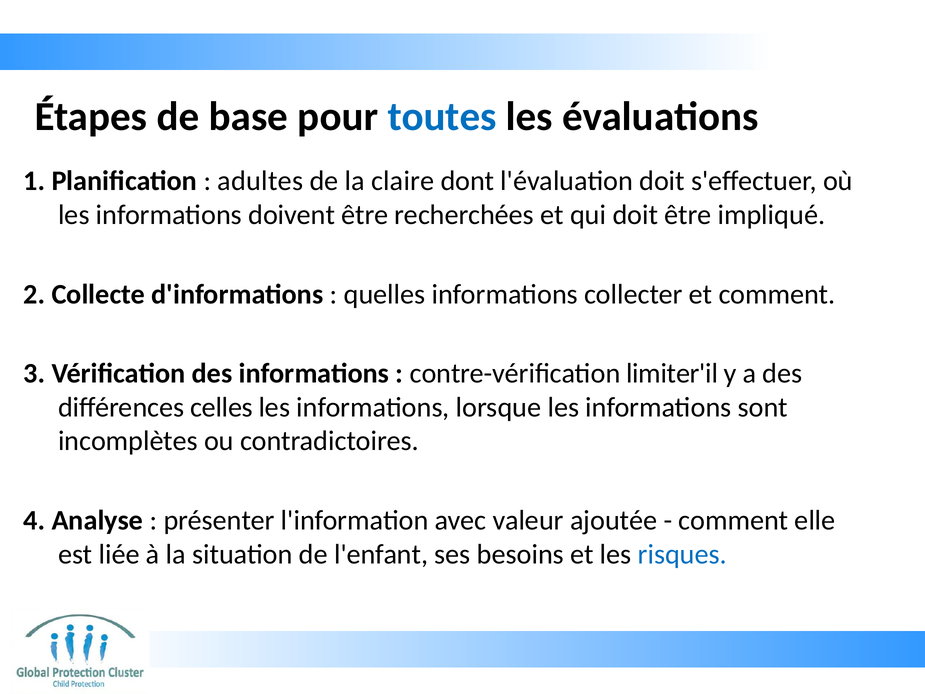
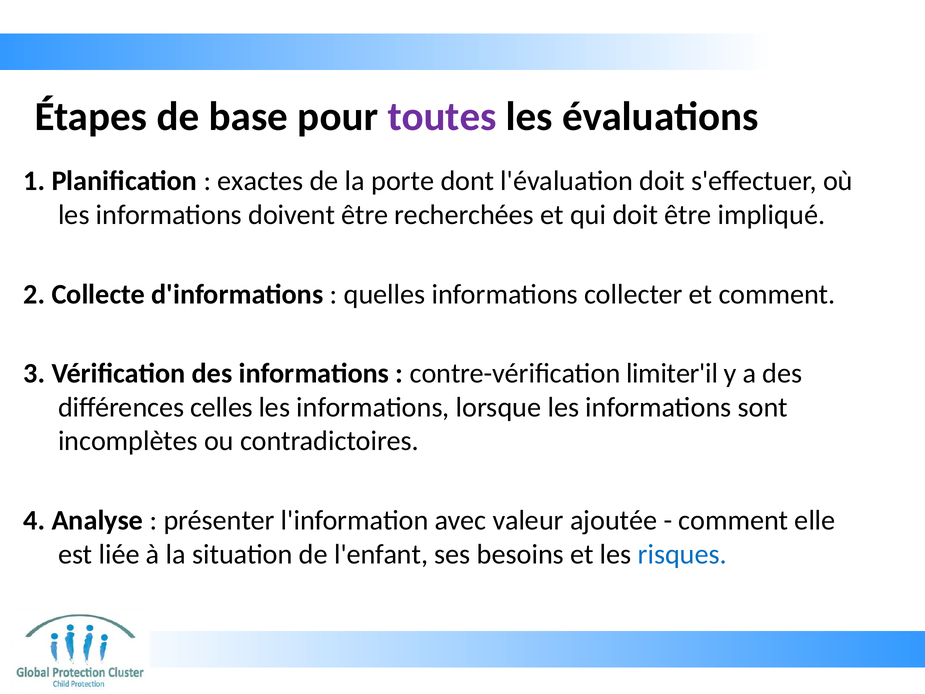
toutes colour: blue -> purple
adultes: adultes -> exactes
claire: claire -> porte
